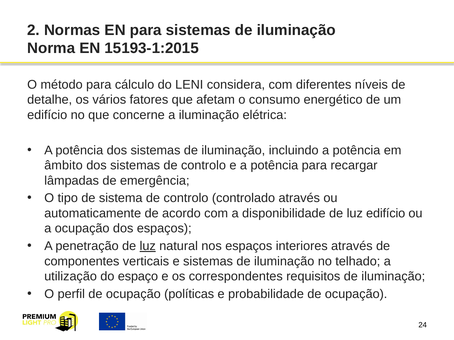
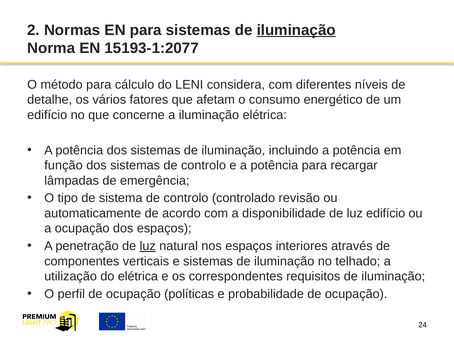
iluminação at (296, 30) underline: none -> present
15193-1:2015: 15193-1:2015 -> 15193-1:2077
âmbito: âmbito -> função
controlado através: através -> revisão
do espaço: espaço -> elétrica
